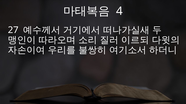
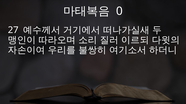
4: 4 -> 0
